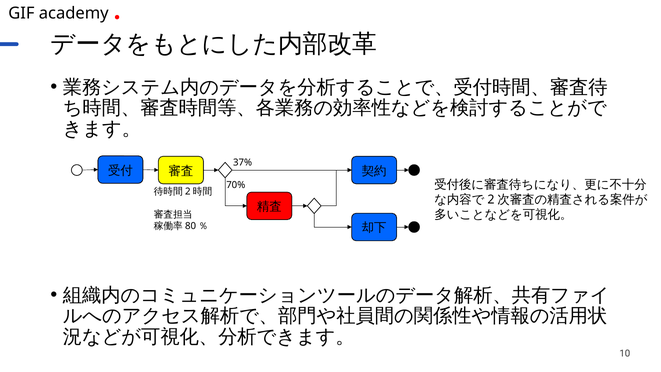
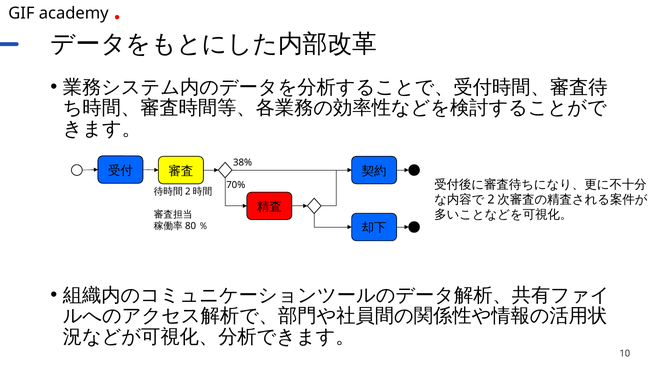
37%: 37% -> 38%
